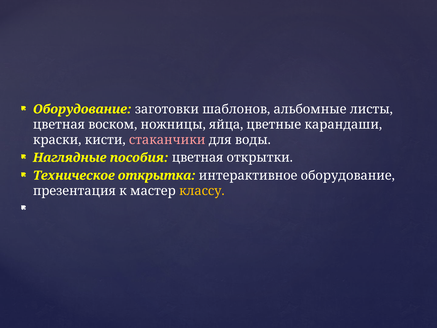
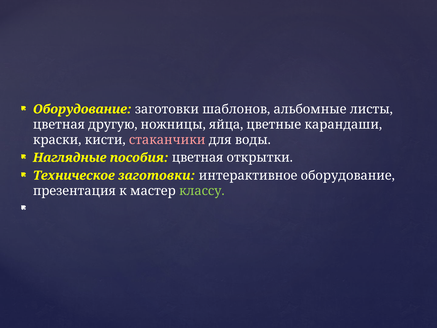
воском: воском -> другую
Техническое открытка: открытка -> заготовки
классу colour: yellow -> light green
